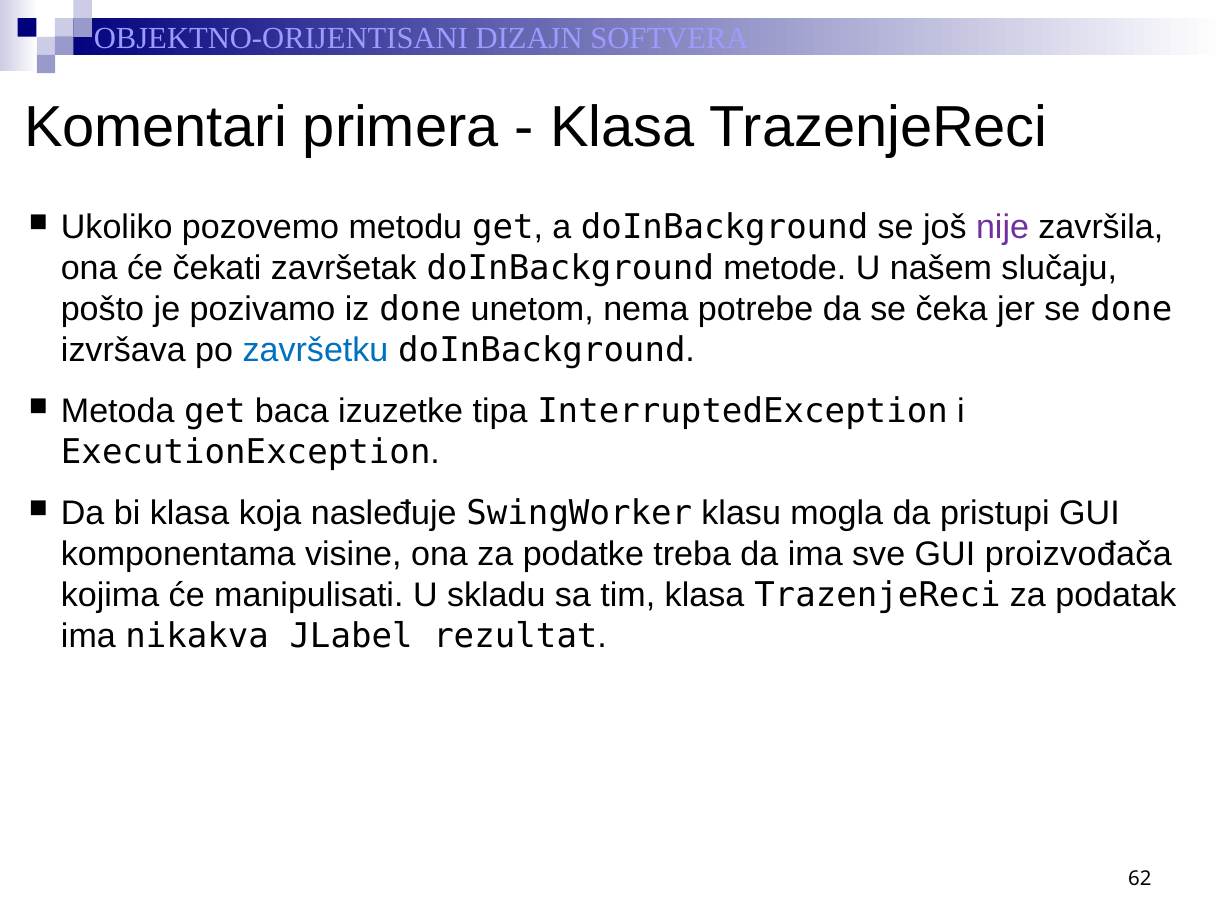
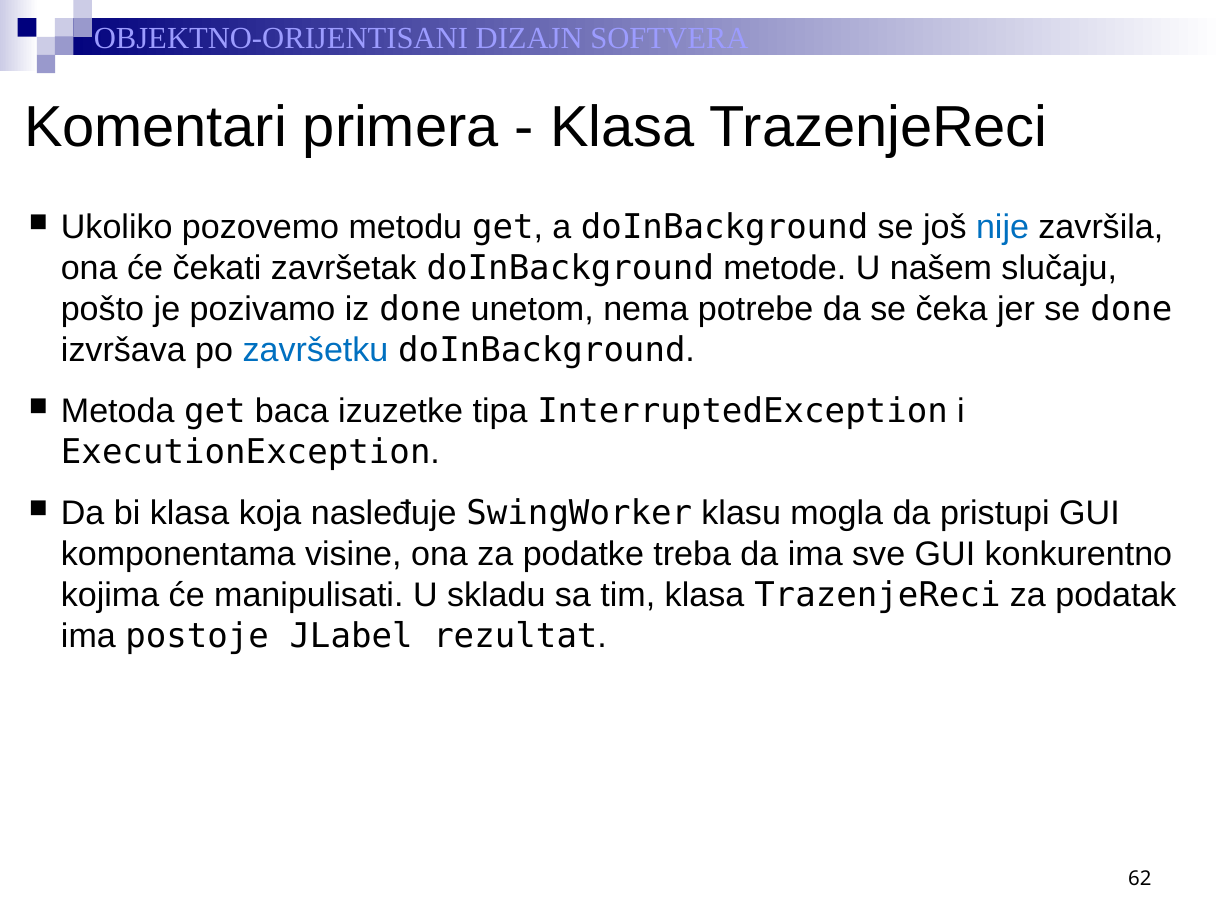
nije colour: purple -> blue
proizvođača: proizvođača -> konkurentno
nikakva: nikakva -> postoje
